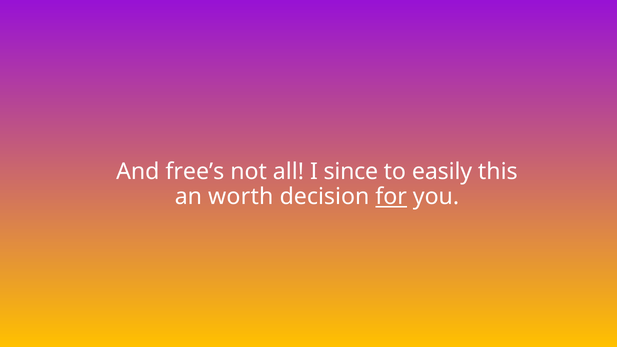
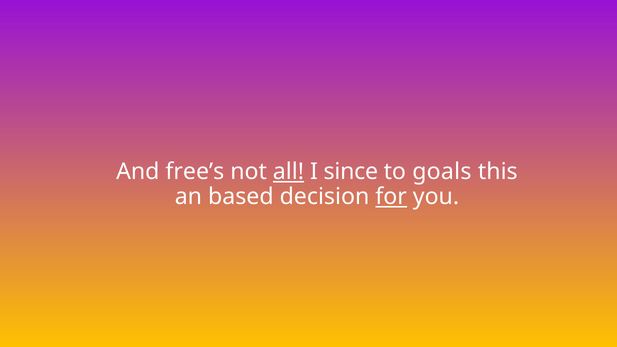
all underline: none -> present
easily: easily -> goals
worth: worth -> based
